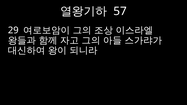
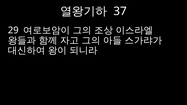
57: 57 -> 37
